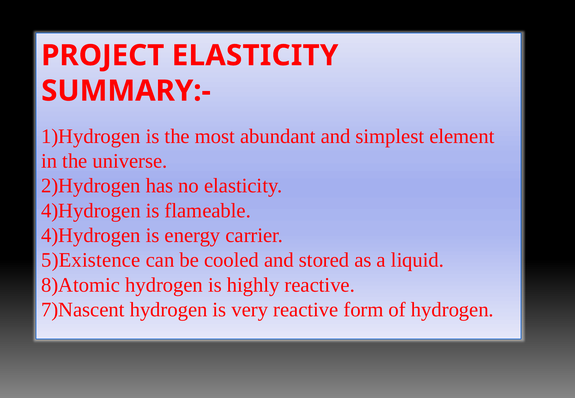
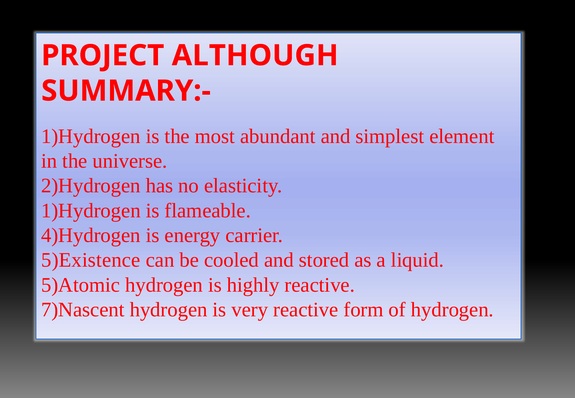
PROJECT ELASTICITY: ELASTICITY -> ALTHOUGH
4)Hydrogen at (91, 211): 4)Hydrogen -> 1)Hydrogen
8)Atomic: 8)Atomic -> 5)Atomic
